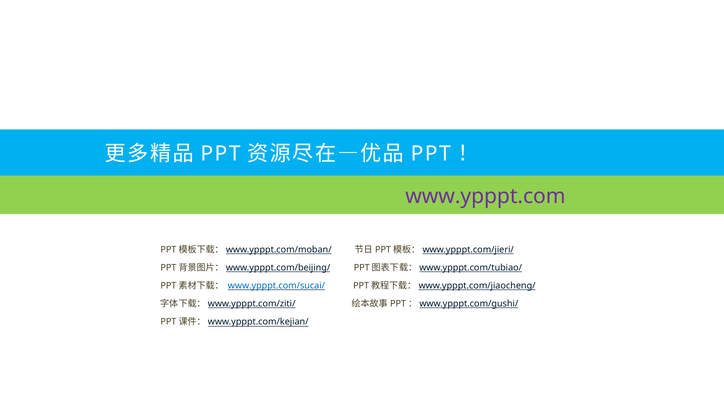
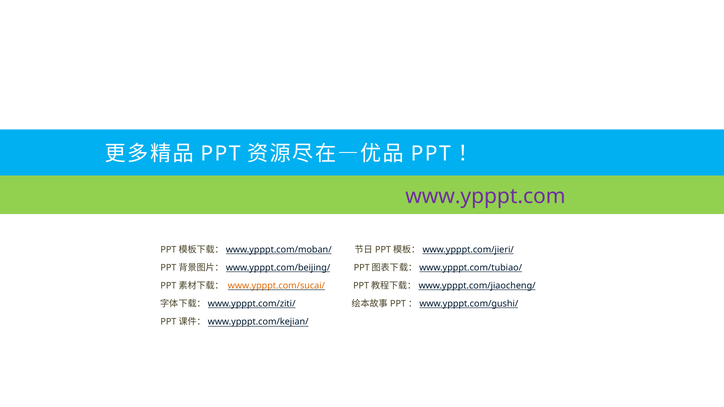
www.ypppt.com/sucai/ colour: blue -> orange
